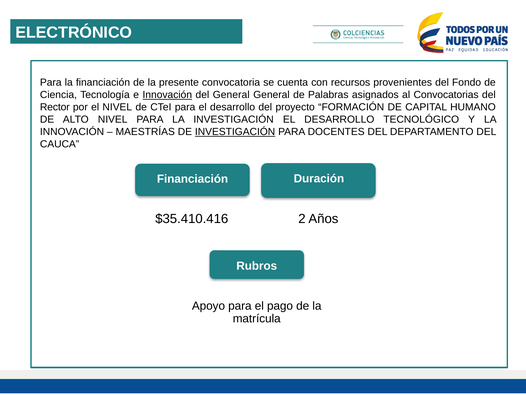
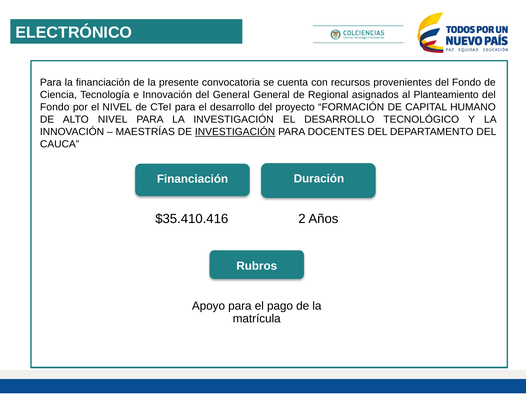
Innovación at (167, 95) underline: present -> none
Palabras: Palabras -> Regional
Convocatorias: Convocatorias -> Planteamiento
Rector at (55, 107): Rector -> Fondo
